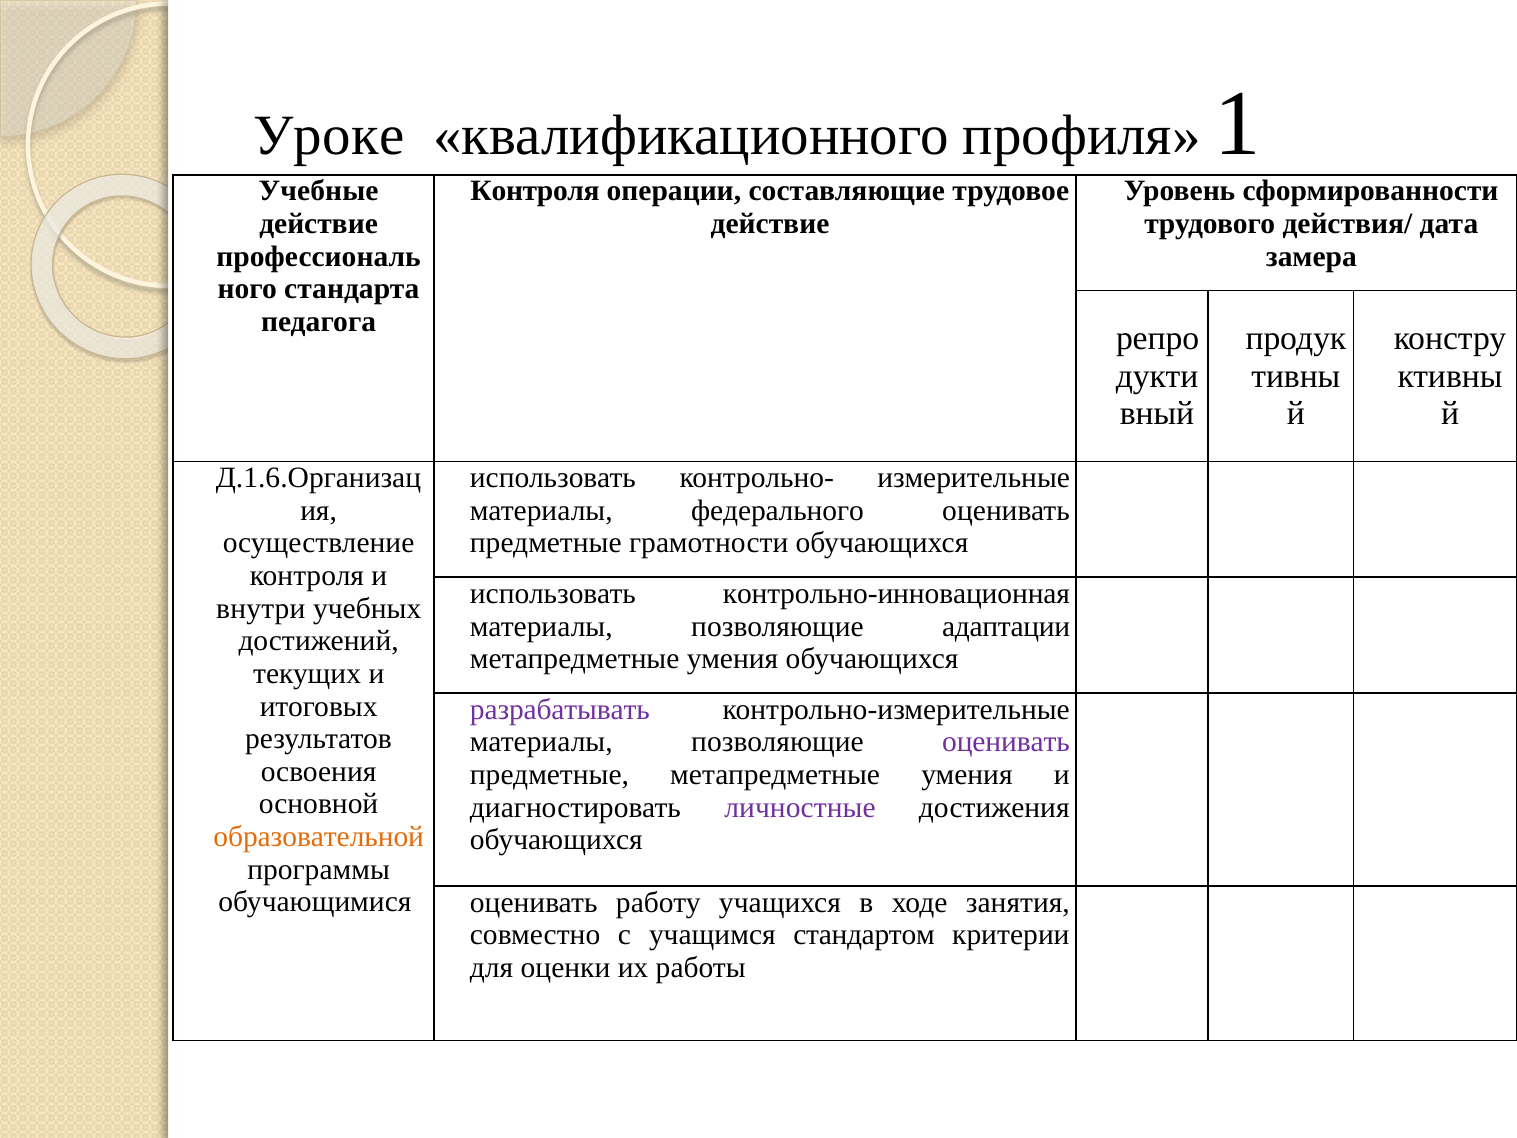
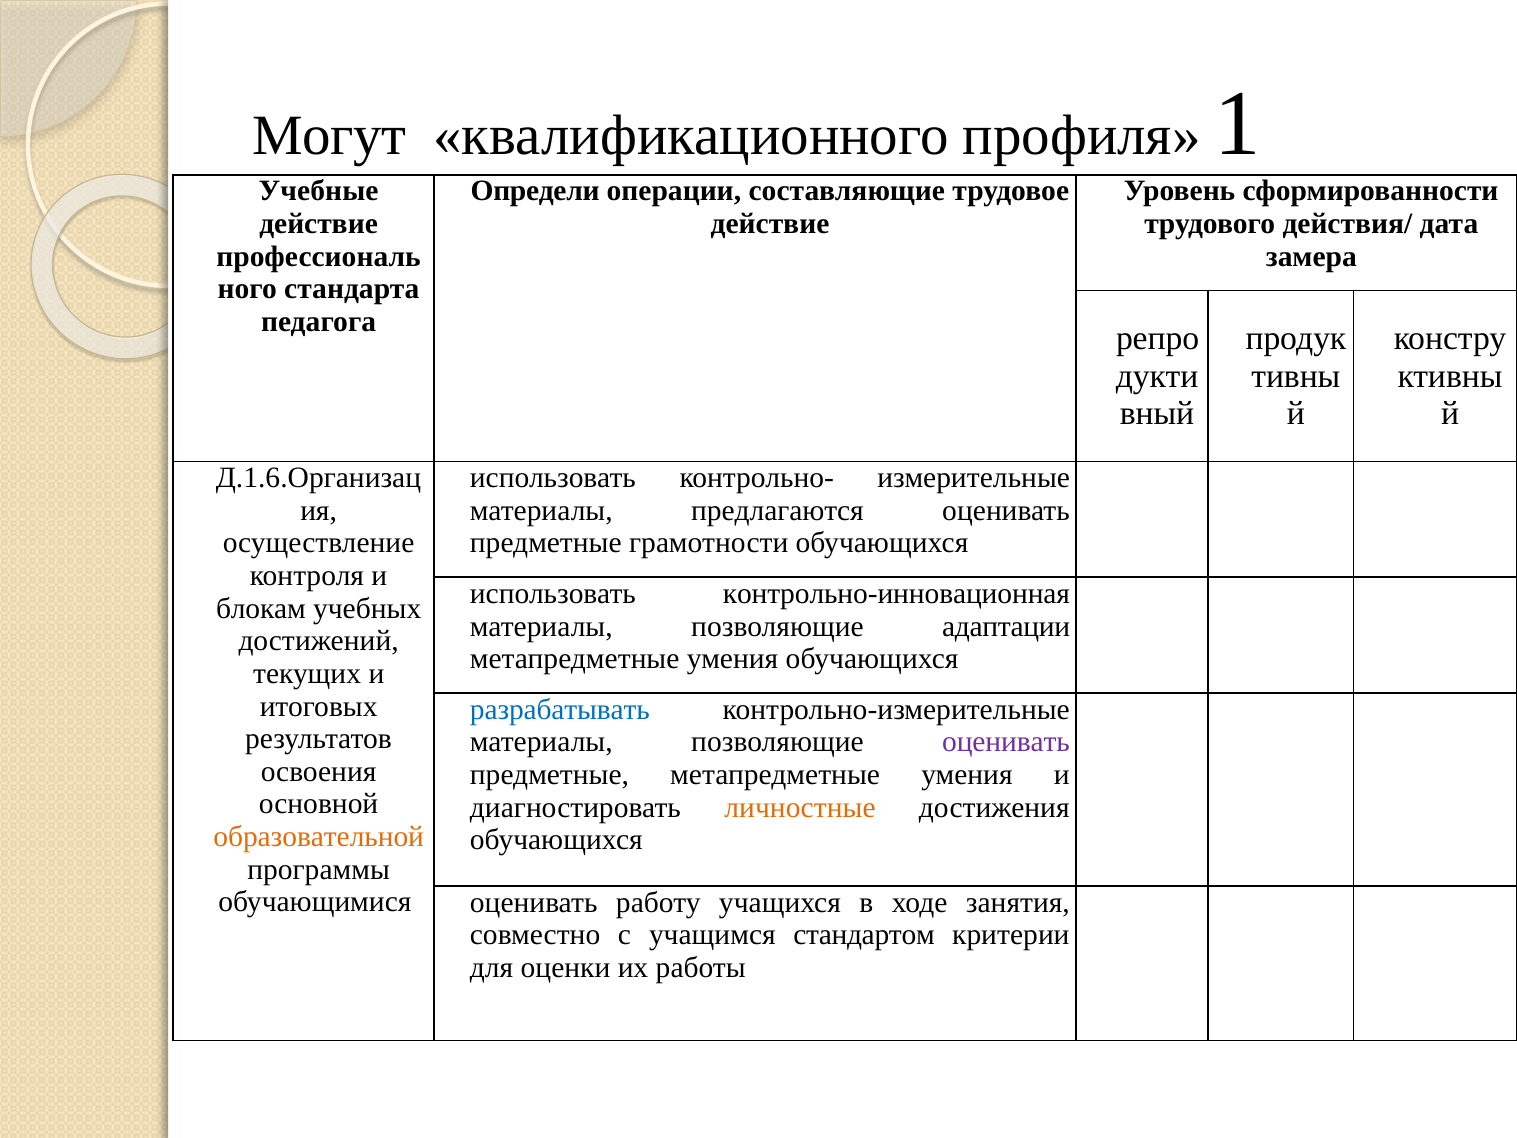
Уроке: Уроке -> Могут
Контроля at (535, 191): Контроля -> Определи
федерального: федерального -> предлагаются
внутри: внутри -> блокам
разрабатывать colour: purple -> blue
личностные colour: purple -> orange
